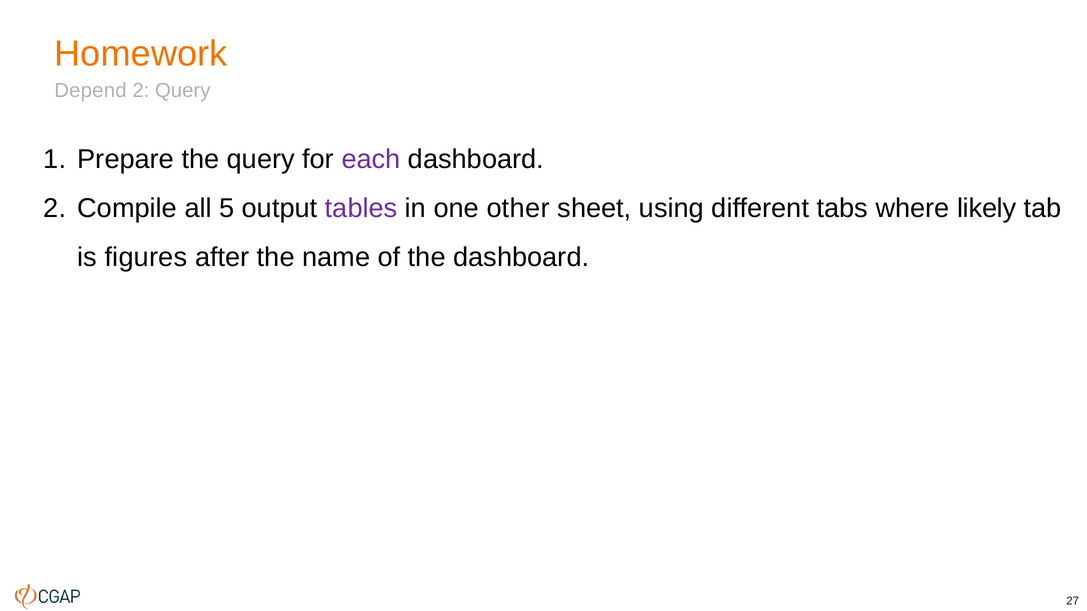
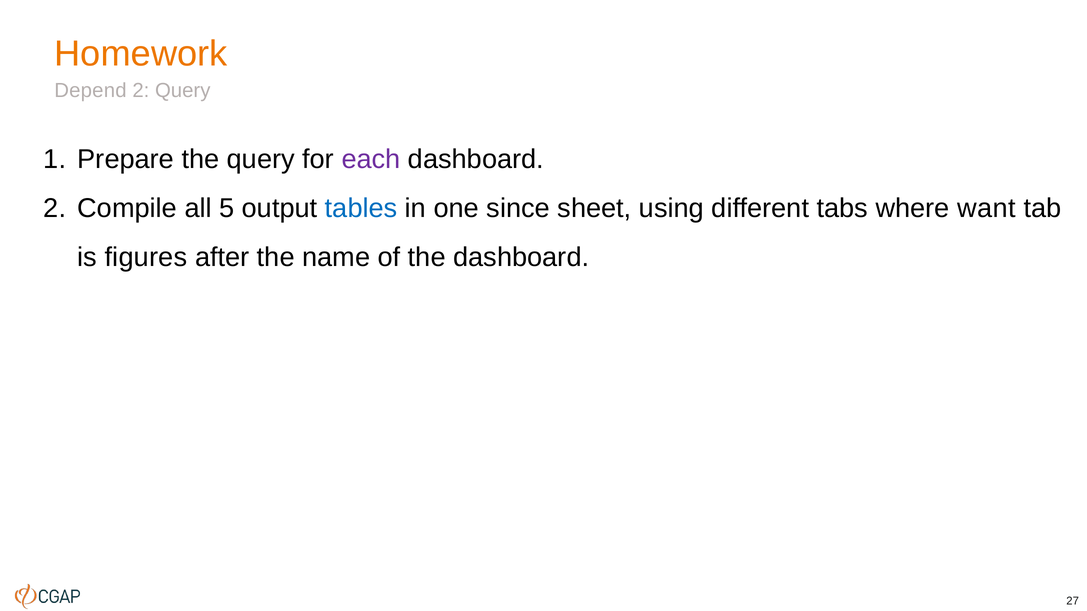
tables colour: purple -> blue
other: other -> since
likely: likely -> want
